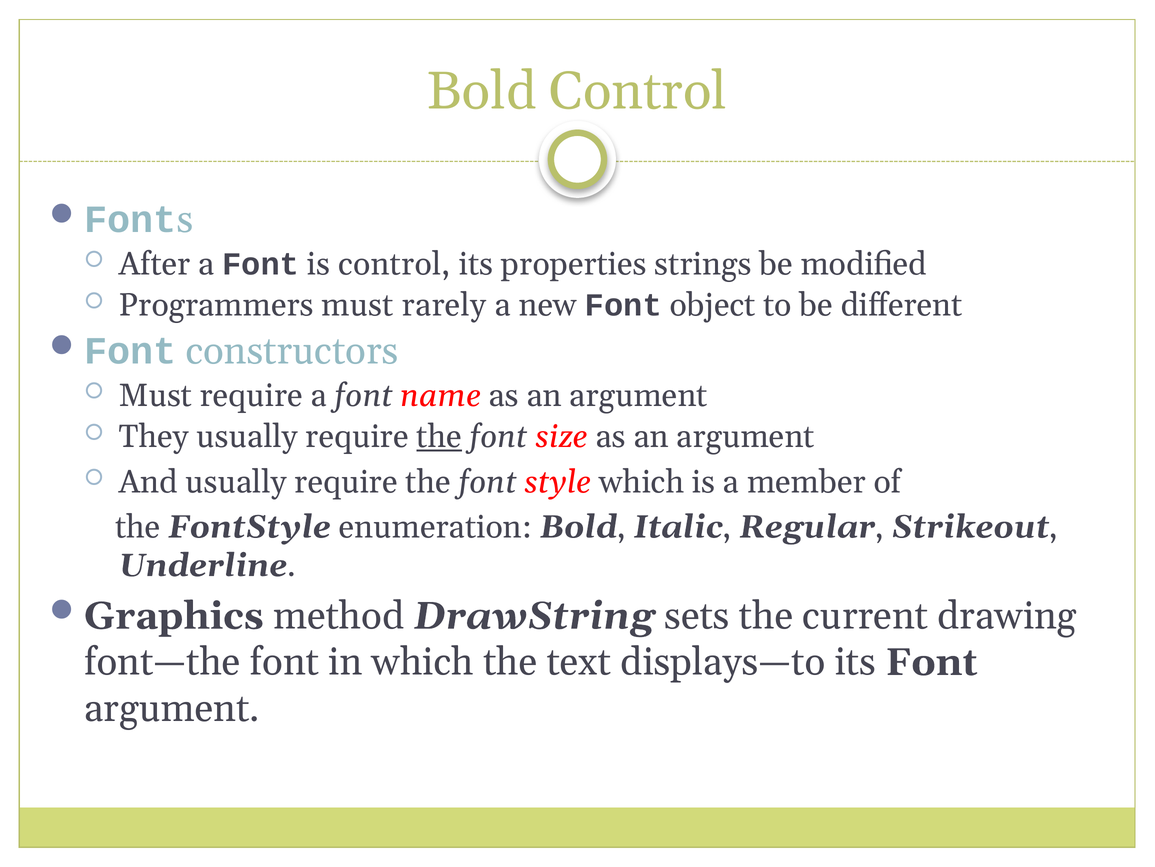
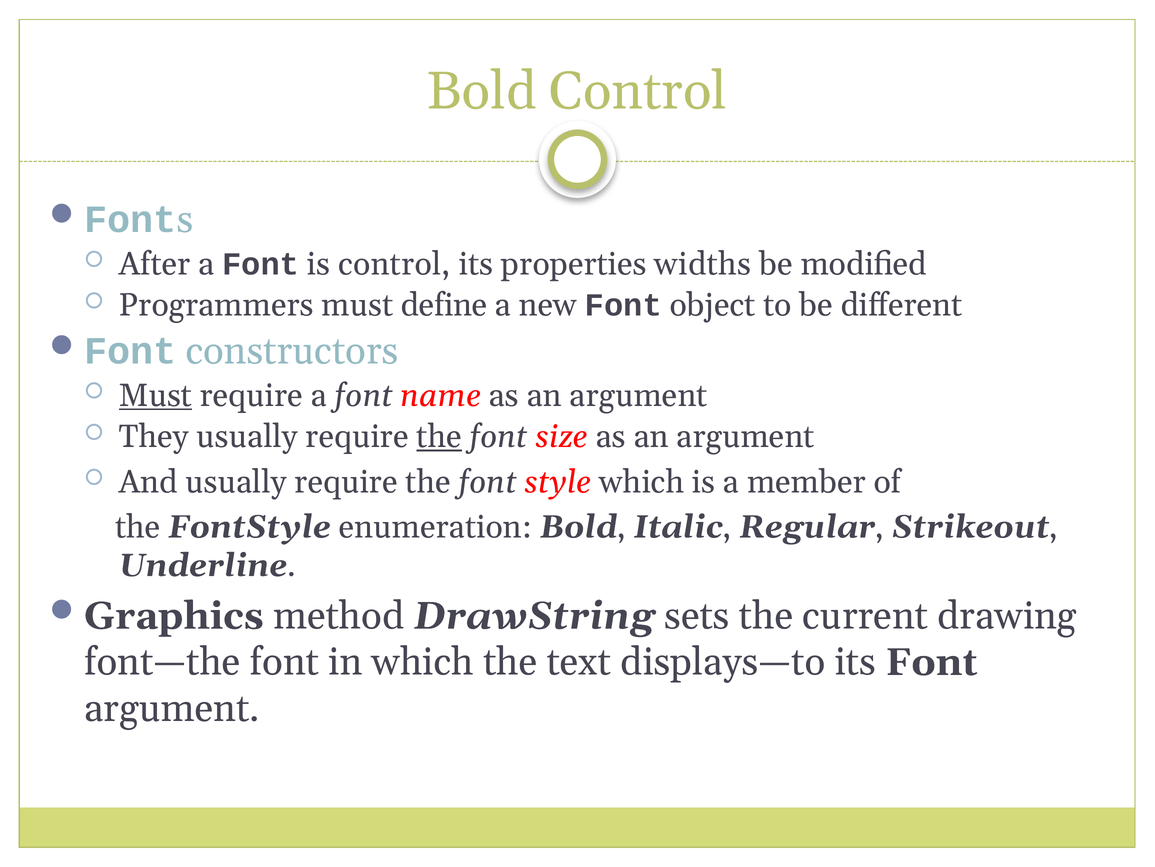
strings: strings -> widths
rarely: rarely -> define
Must at (155, 395) underline: none -> present
